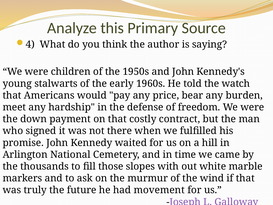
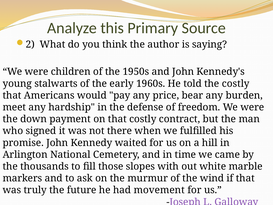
4: 4 -> 2
the watch: watch -> costly
